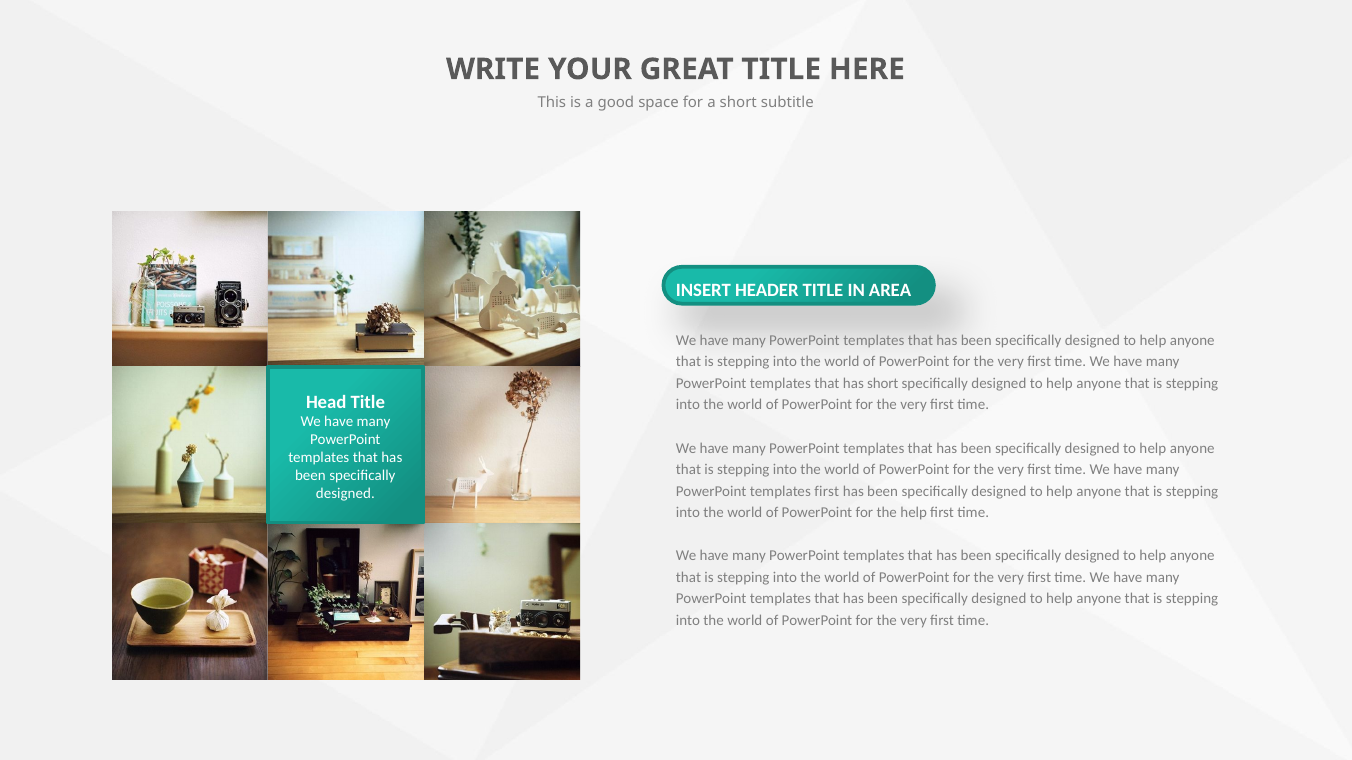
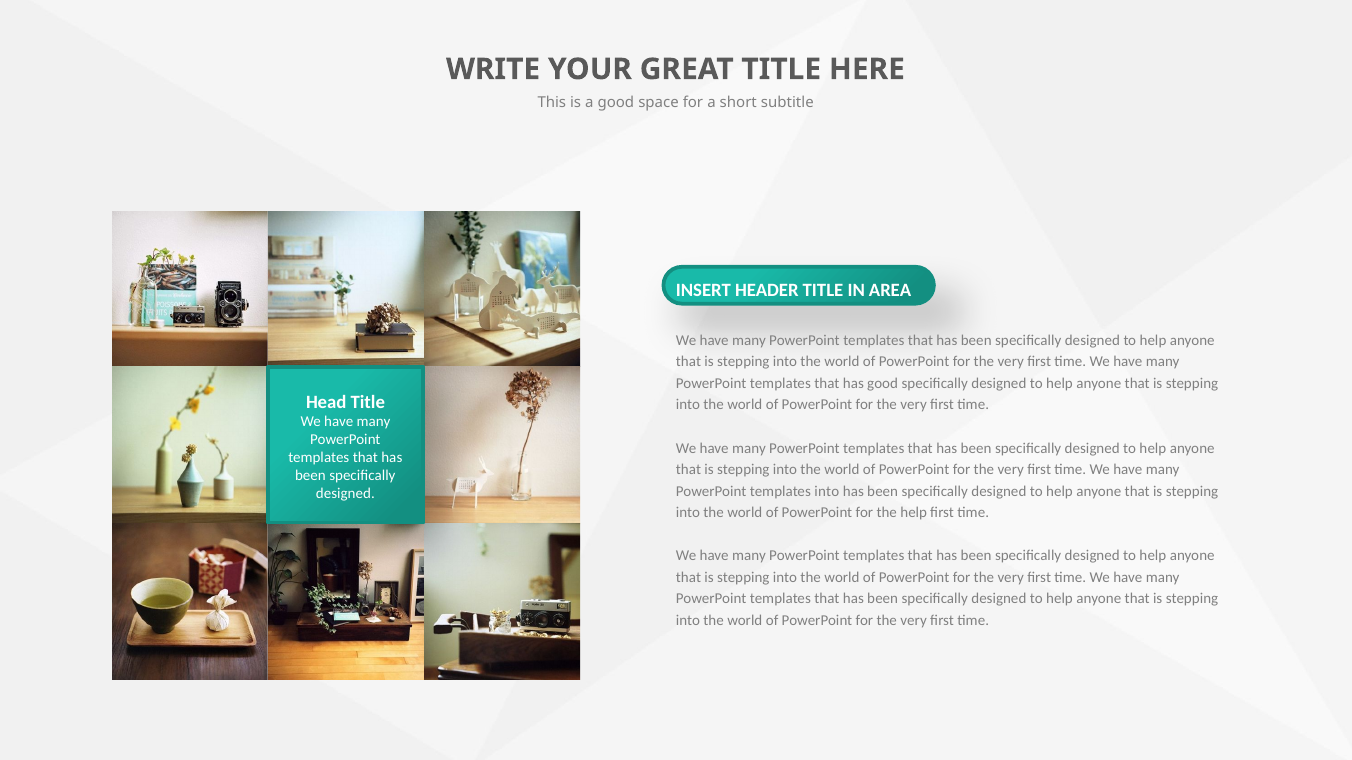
has short: short -> good
templates first: first -> into
